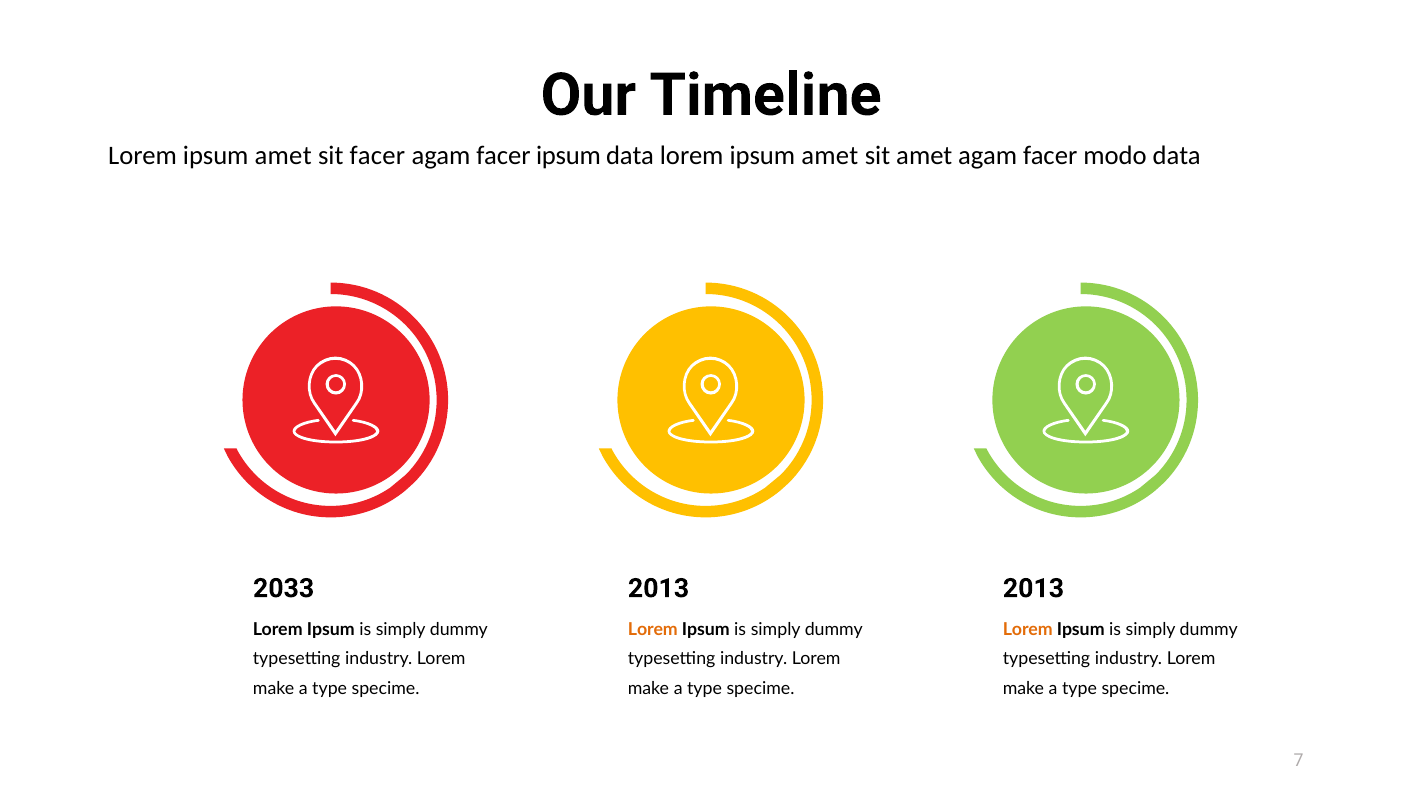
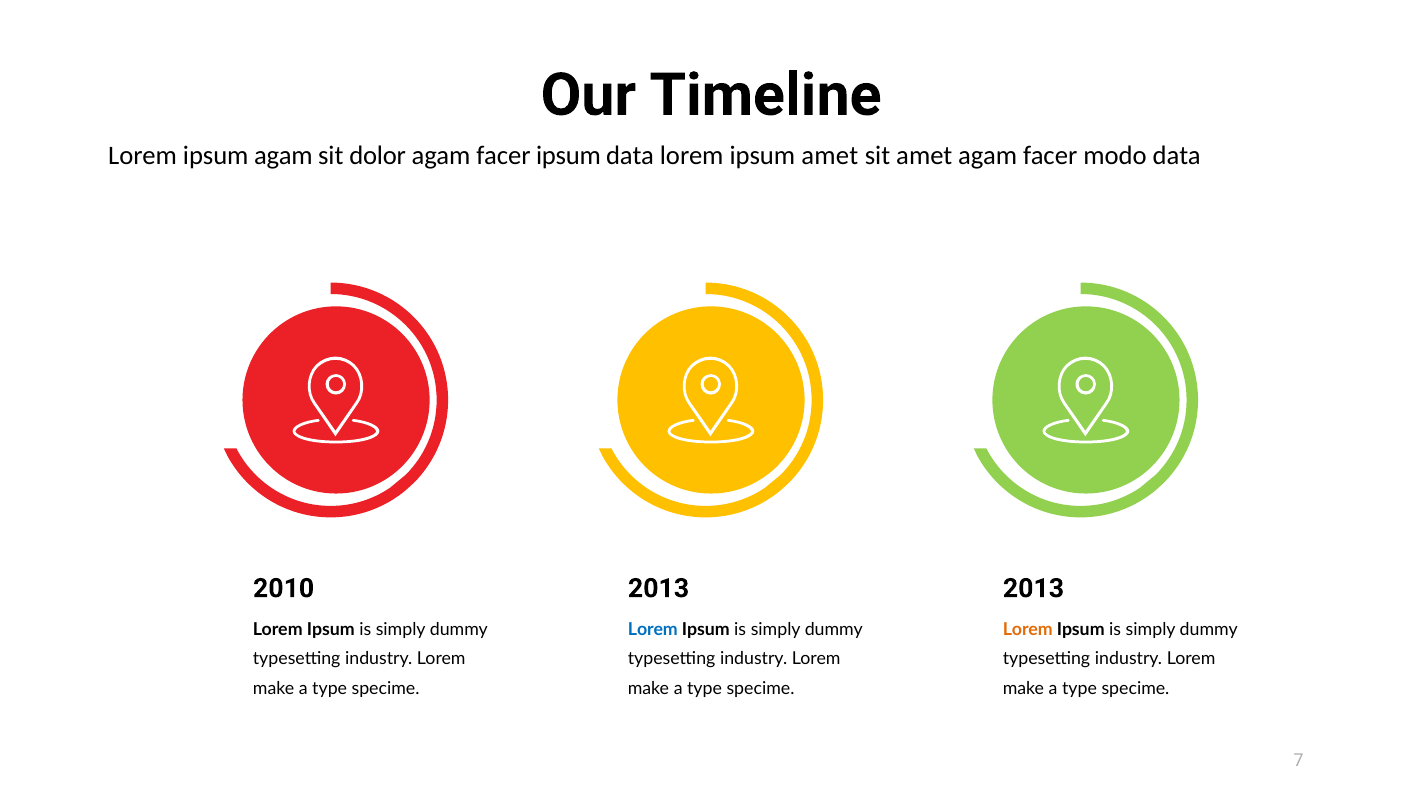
amet at (283, 156): amet -> agam
sit facer: facer -> dolor
2033: 2033 -> 2010
Lorem at (653, 629) colour: orange -> blue
